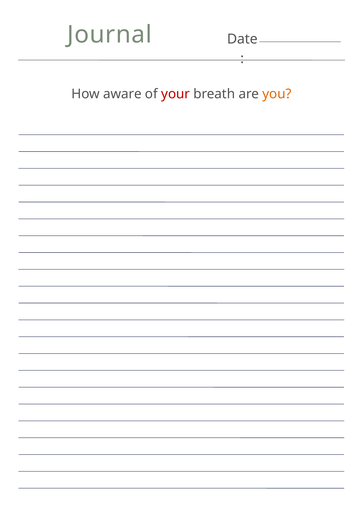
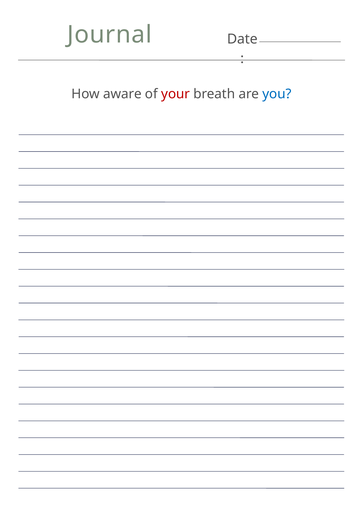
you colour: orange -> blue
